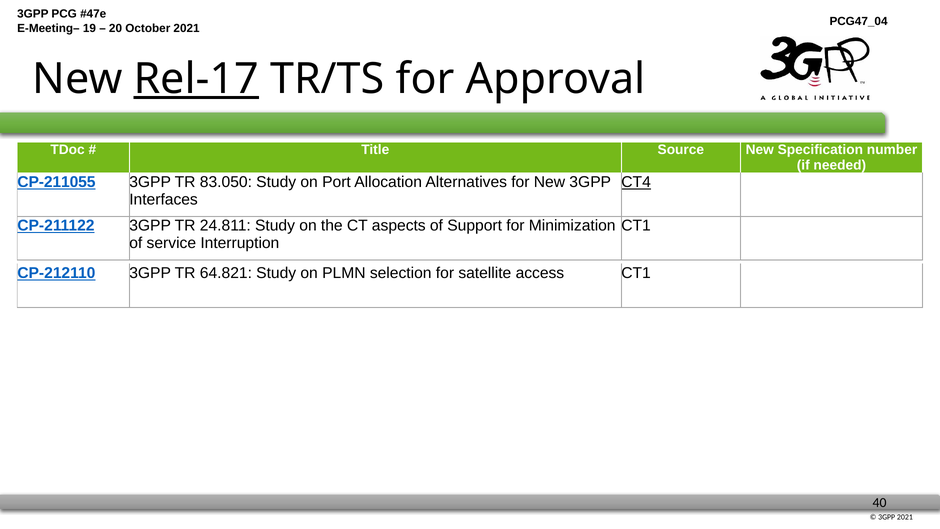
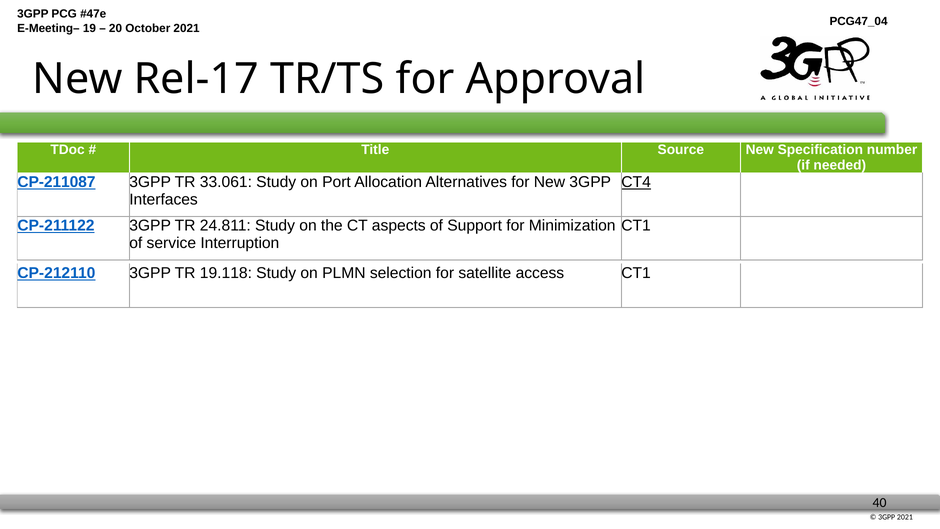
Rel-17 underline: present -> none
CP-211055: CP-211055 -> CP-211087
83.050: 83.050 -> 33.061
64.821: 64.821 -> 19.118
